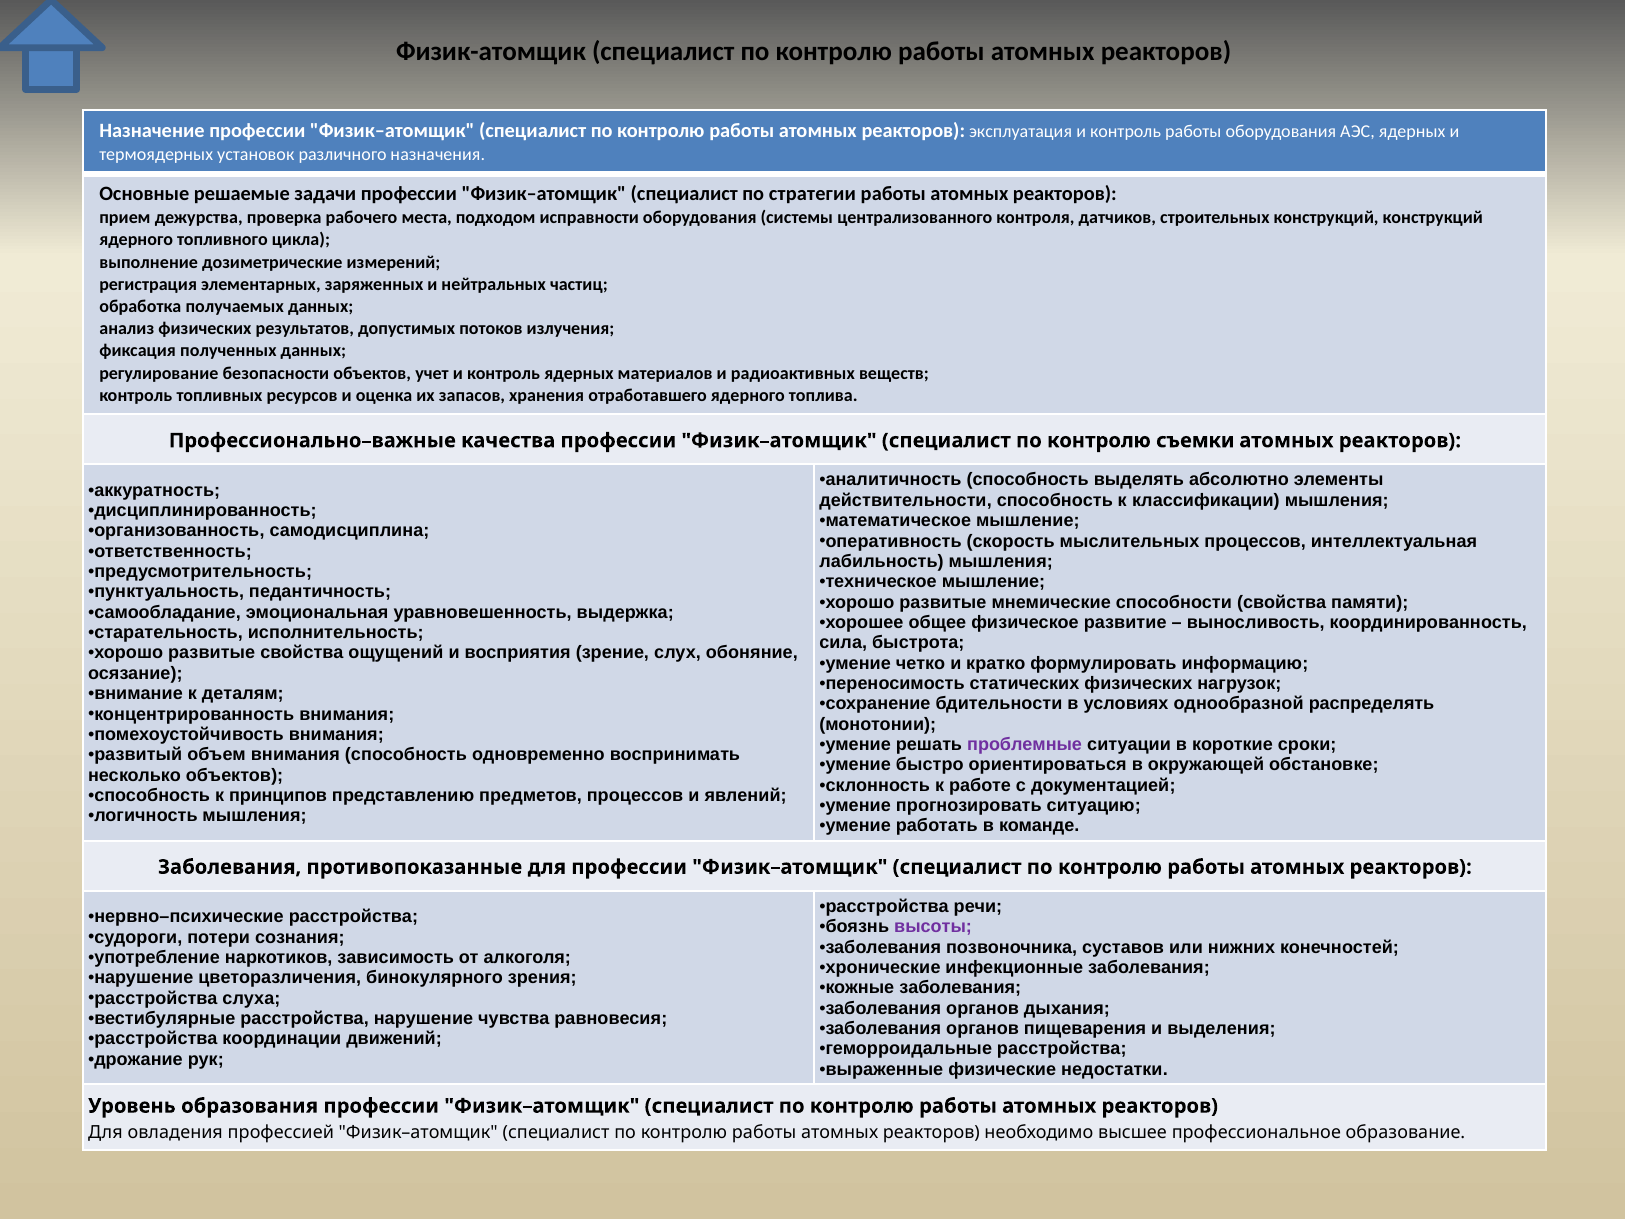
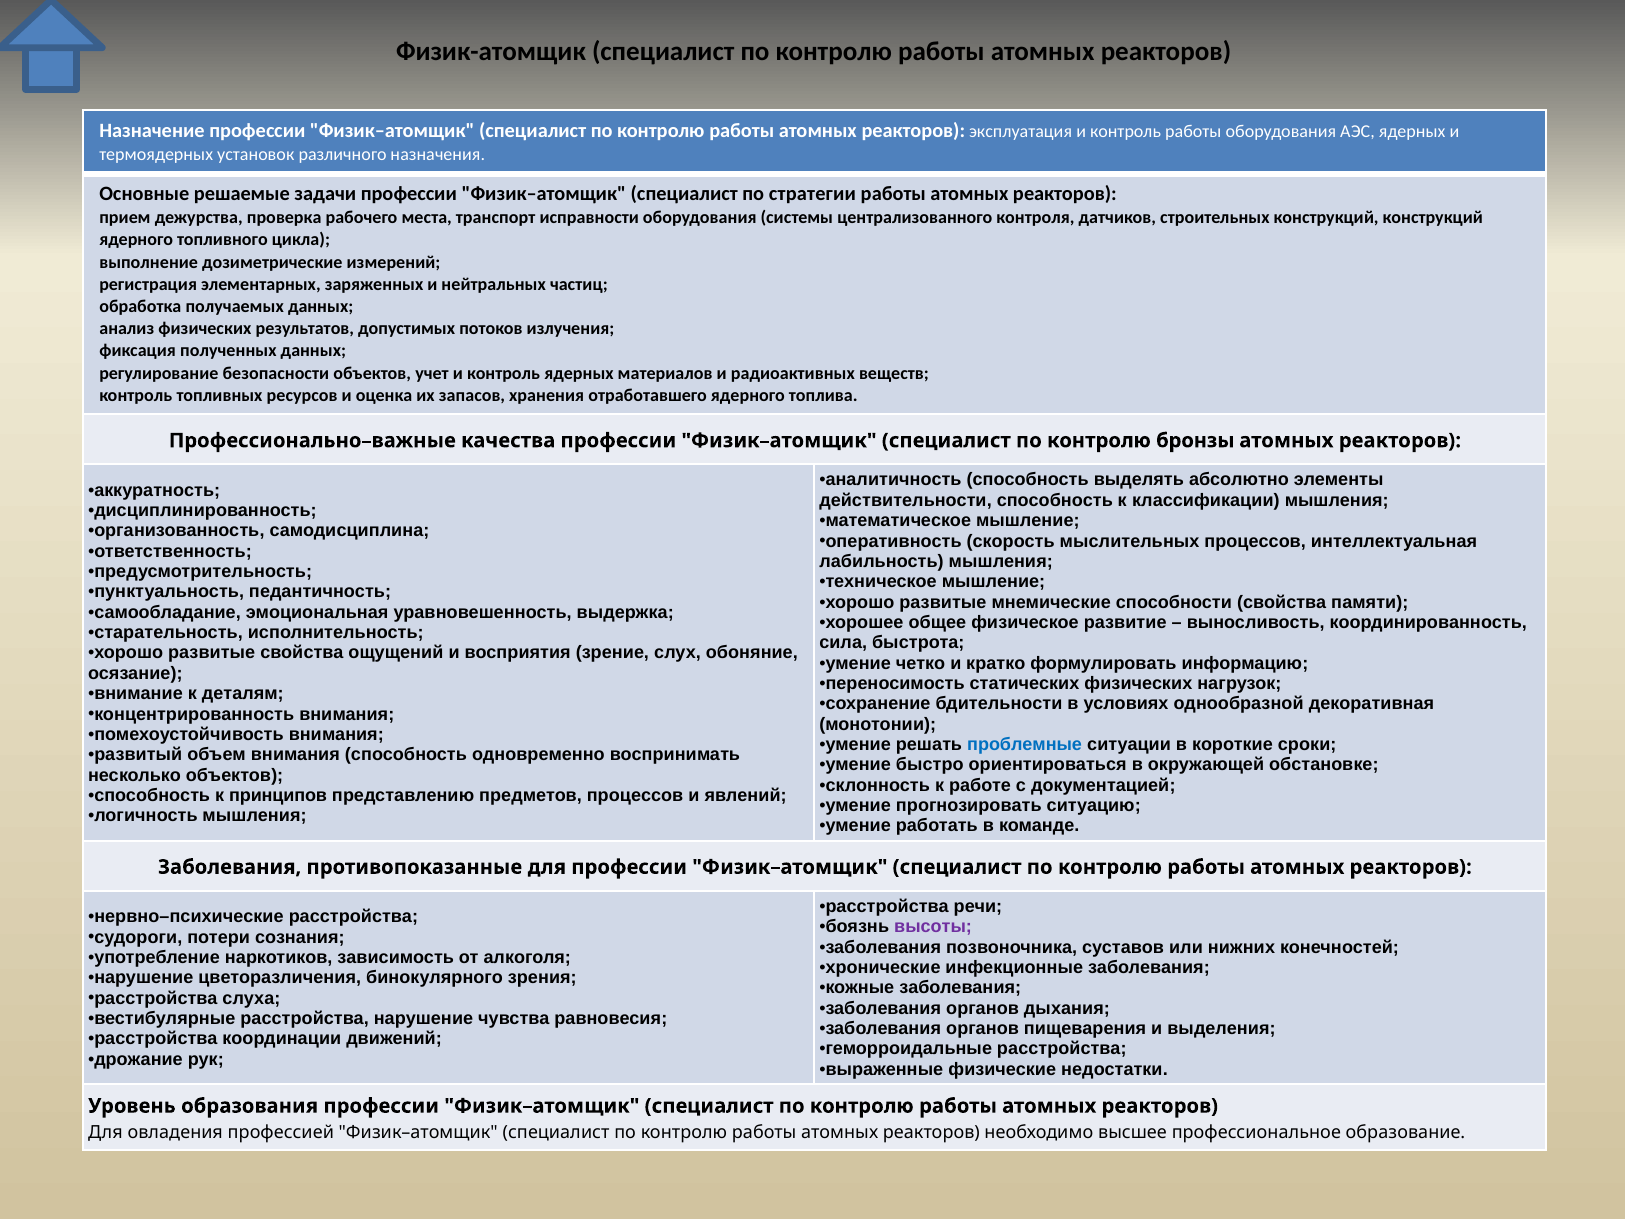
подходом: подходом -> транспорт
съемки: съемки -> бронзы
распределять: распределять -> декоративная
проблемные colour: purple -> blue
